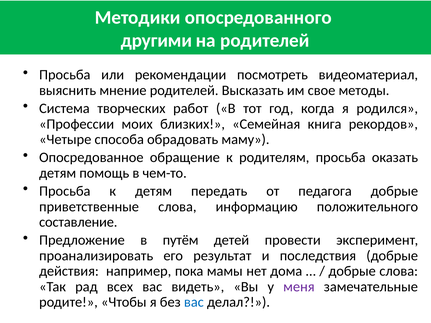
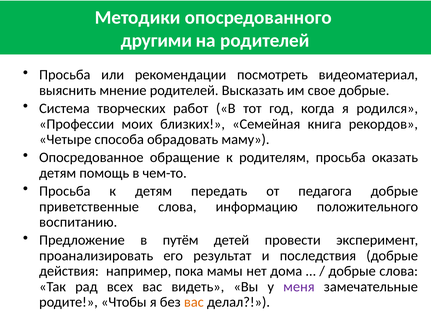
свое методы: методы -> добрые
составление: составление -> воспитанию
вас at (194, 302) colour: blue -> orange
